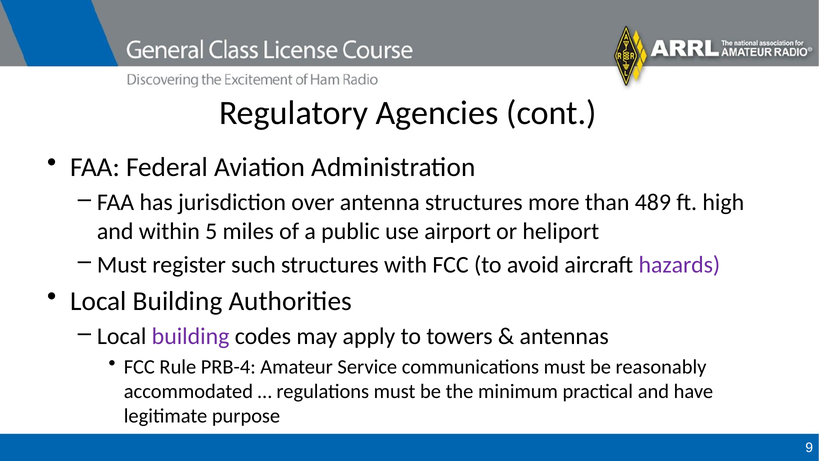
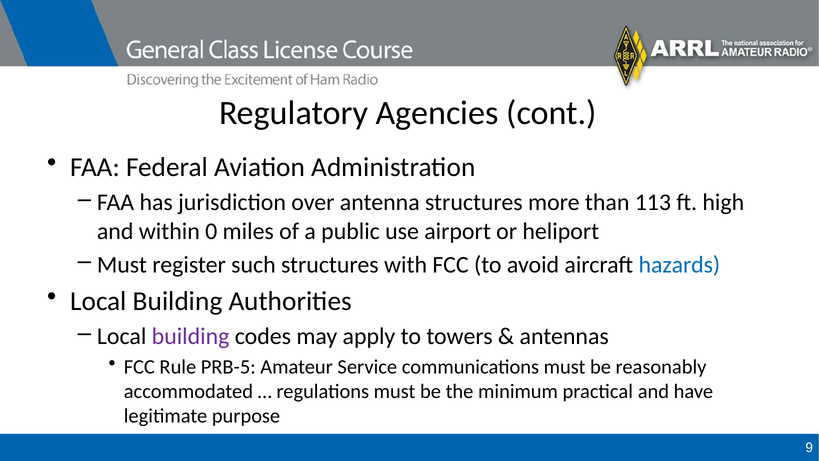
489: 489 -> 113
5: 5 -> 0
hazards colour: purple -> blue
PRB-4: PRB-4 -> PRB-5
